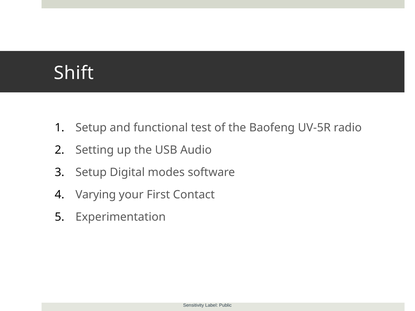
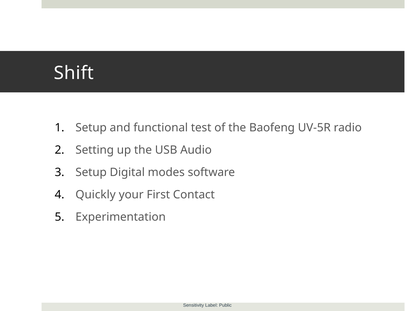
Varying: Varying -> Quickly
